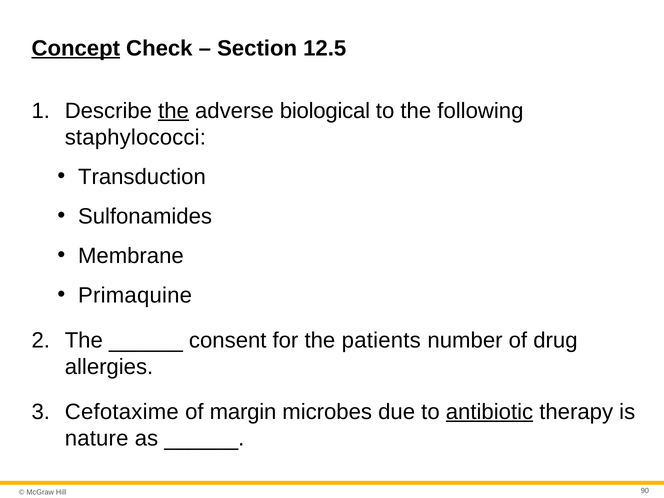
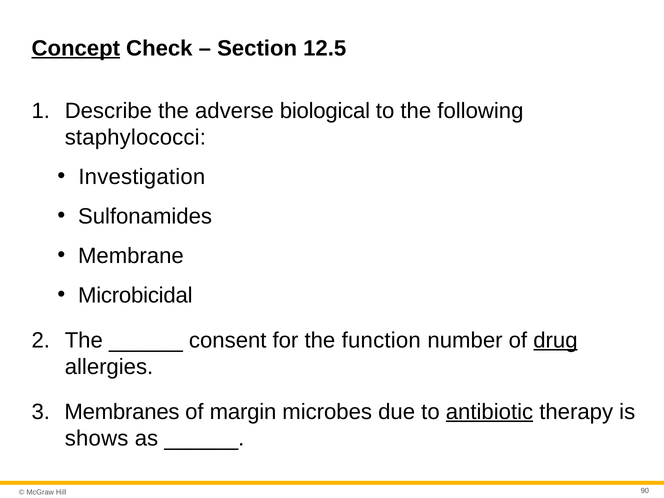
the at (174, 111) underline: present -> none
Transduction: Transduction -> Investigation
Primaquine: Primaquine -> Microbicidal
patients: patients -> function
drug underline: none -> present
Cefotaxime: Cefotaxime -> Membranes
nature: nature -> shows
